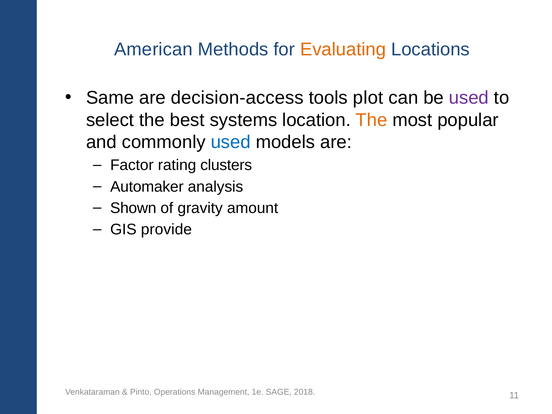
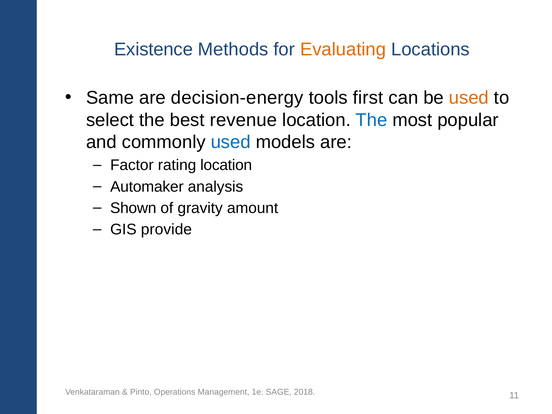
American: American -> Existence
decision-access: decision-access -> decision-energy
plot: plot -> first
used at (469, 98) colour: purple -> orange
systems: systems -> revenue
The at (371, 120) colour: orange -> blue
rating clusters: clusters -> location
